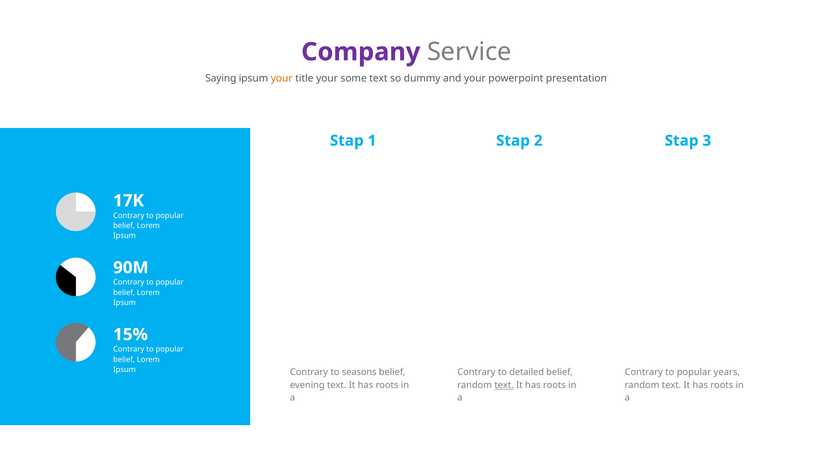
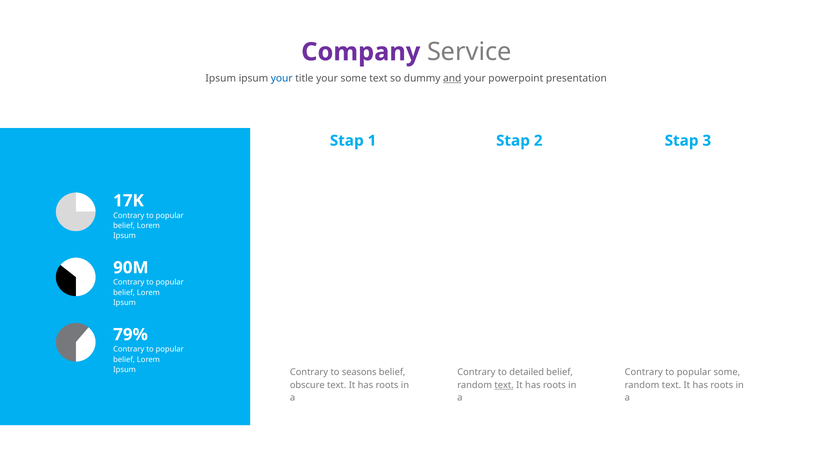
Saying at (221, 79): Saying -> Ipsum
your at (282, 79) colour: orange -> blue
and underline: none -> present
15%: 15% -> 79%
popular years: years -> some
evening: evening -> obscure
